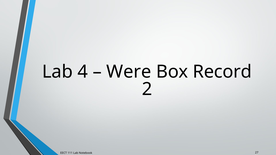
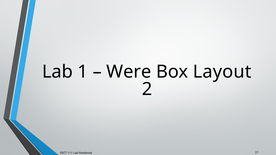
4: 4 -> 1
Record: Record -> Layout
